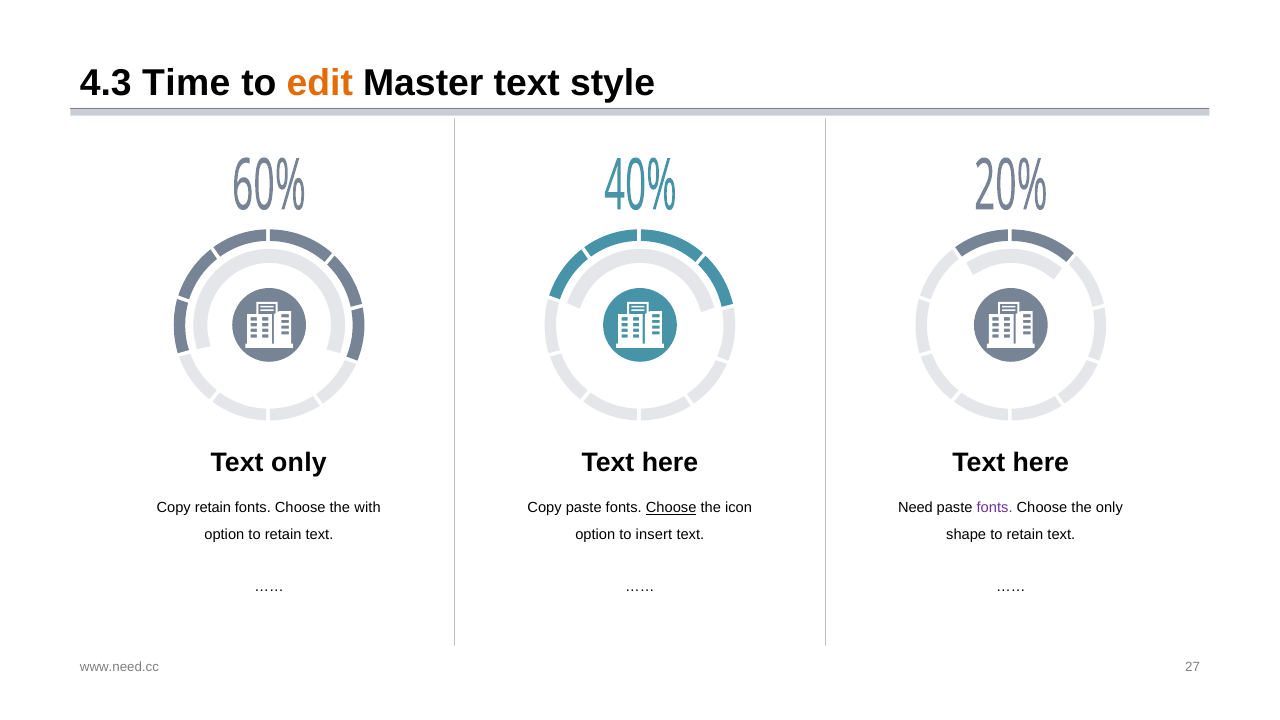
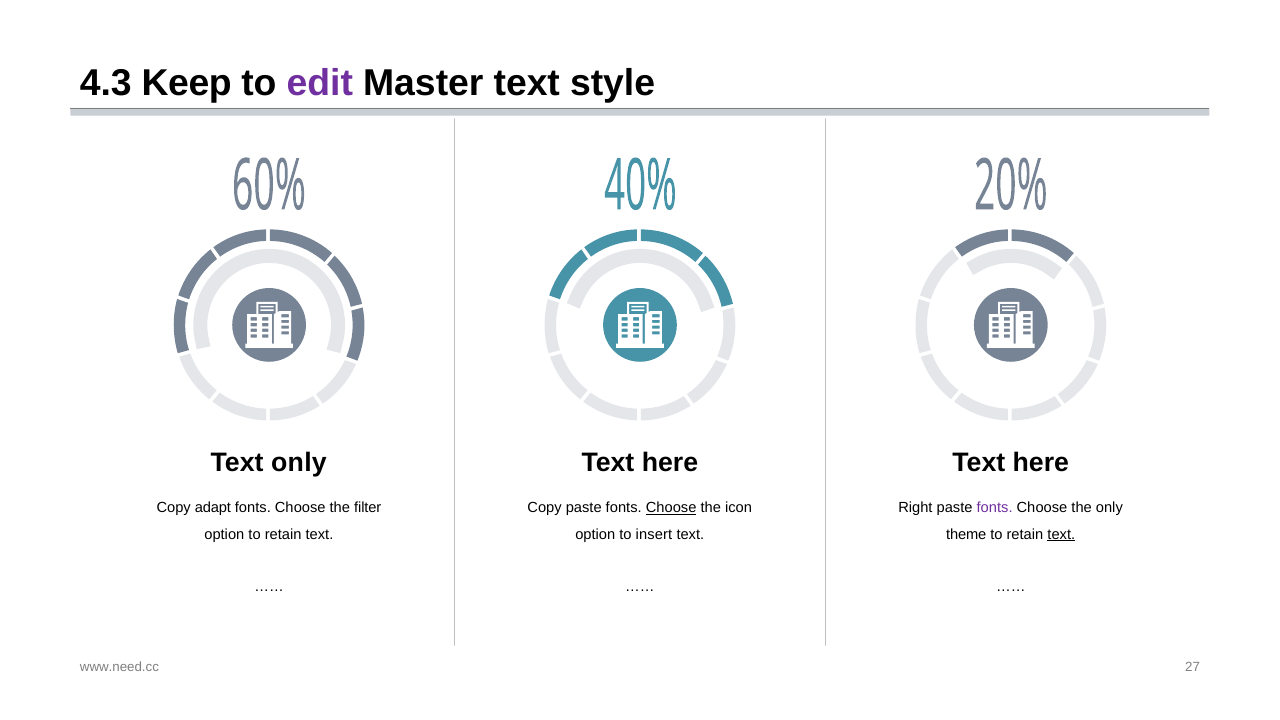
Time: Time -> Keep
edit colour: orange -> purple
Copy retain: retain -> adapt
with: with -> filter
Need: Need -> Right
shape: shape -> theme
text at (1061, 534) underline: none -> present
